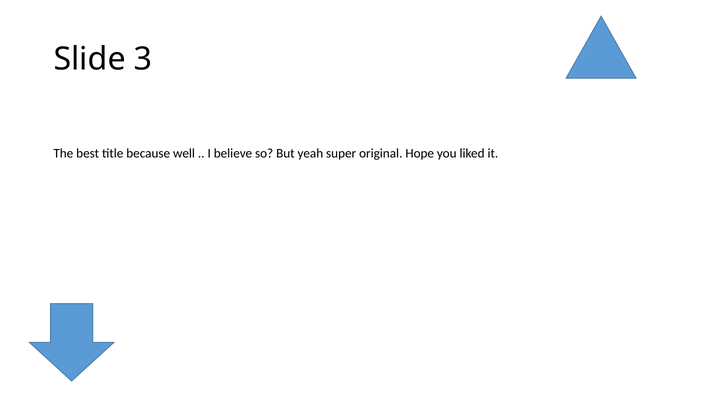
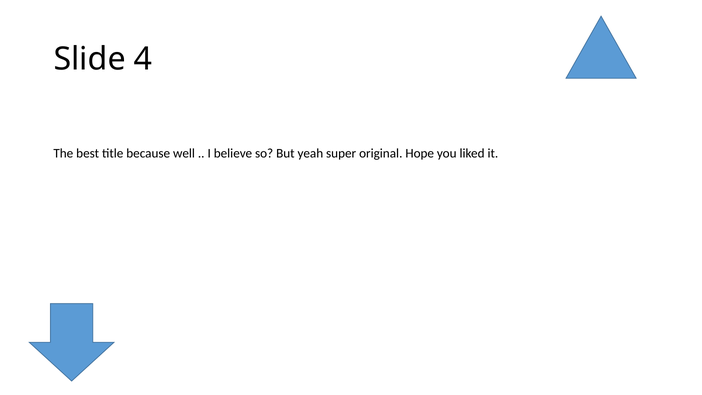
3: 3 -> 4
